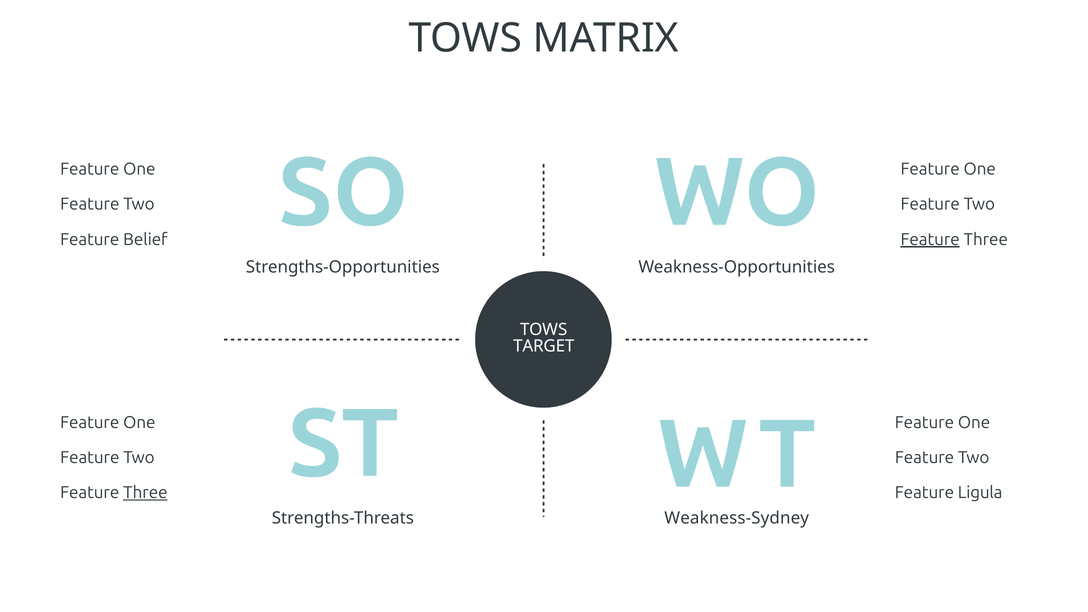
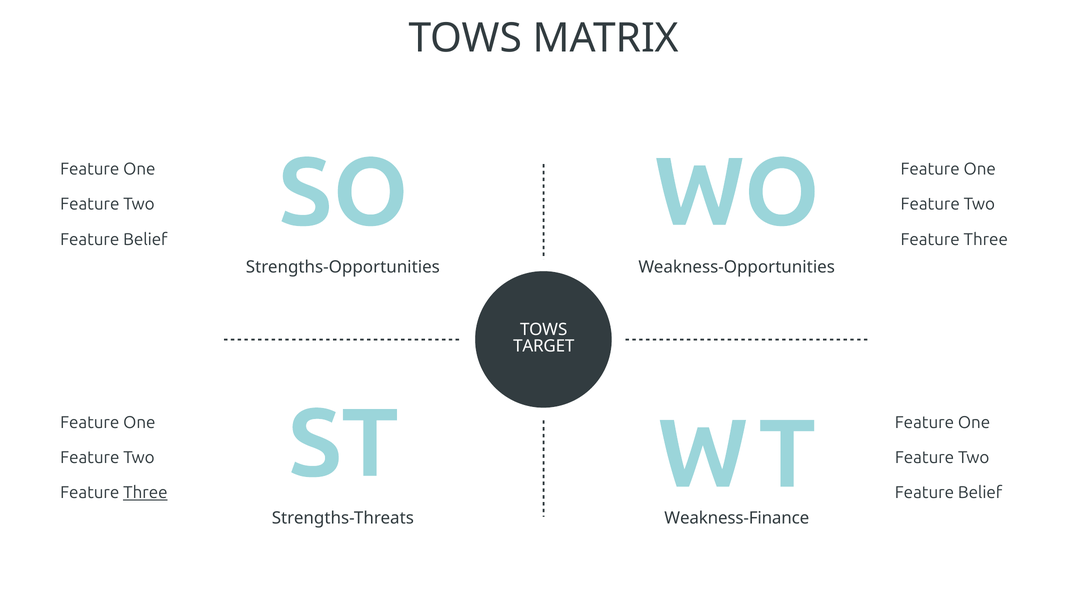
Feature at (930, 239) underline: present -> none
Ligula at (980, 493): Ligula -> Belief
Weakness-Sydney: Weakness-Sydney -> Weakness-Finance
